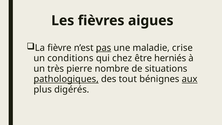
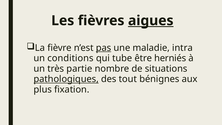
aigues underline: none -> present
crise: crise -> intra
chez: chez -> tube
pierre: pierre -> partie
aux underline: present -> none
digérés: digérés -> fixation
